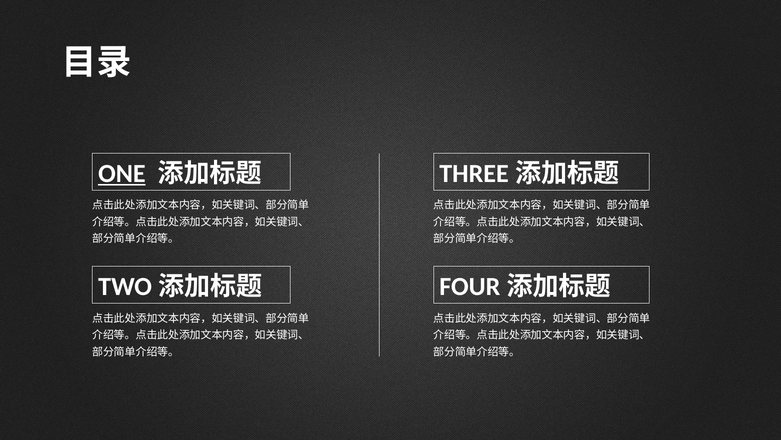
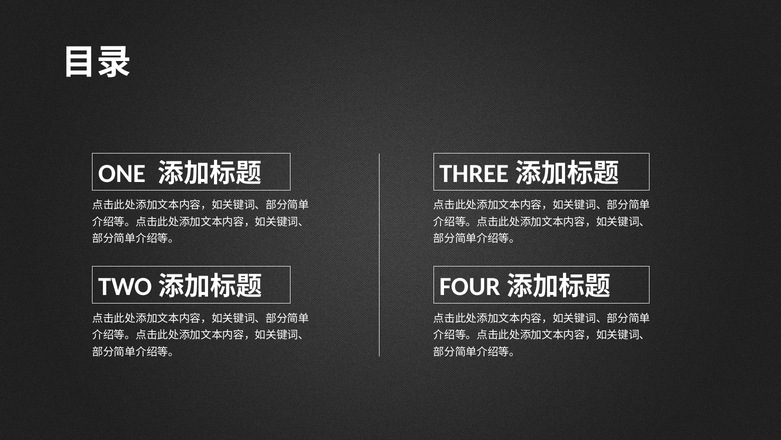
ONE underline: present -> none
